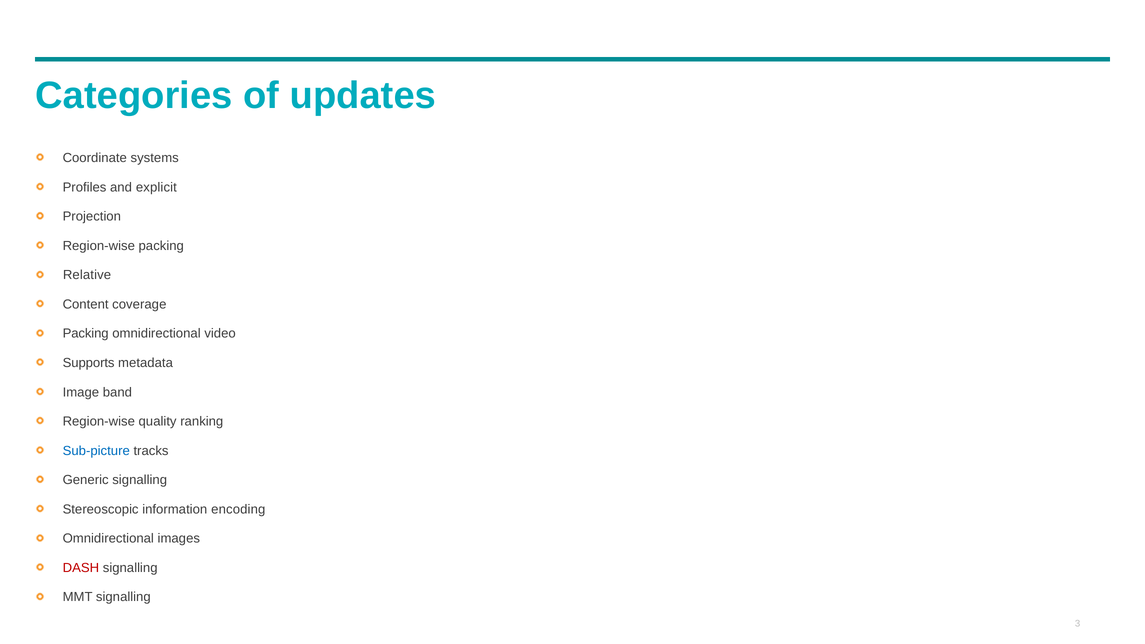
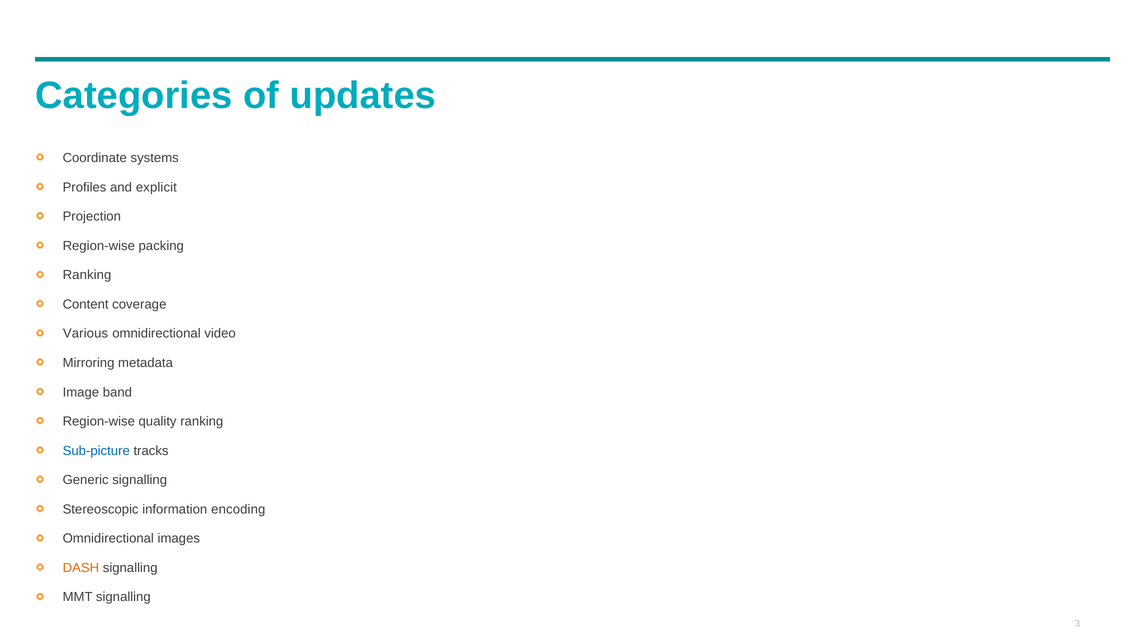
Relative at (87, 275): Relative -> Ranking
Packing at (86, 334): Packing -> Various
Supports: Supports -> Mirroring
DASH colour: red -> orange
